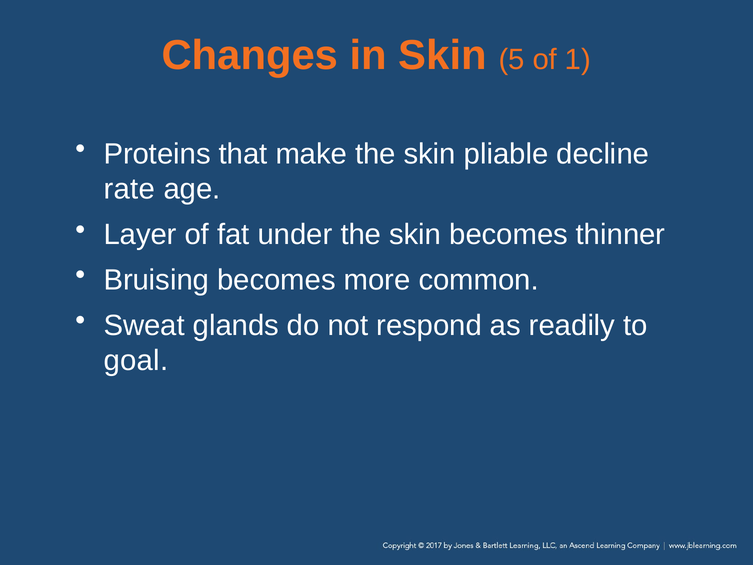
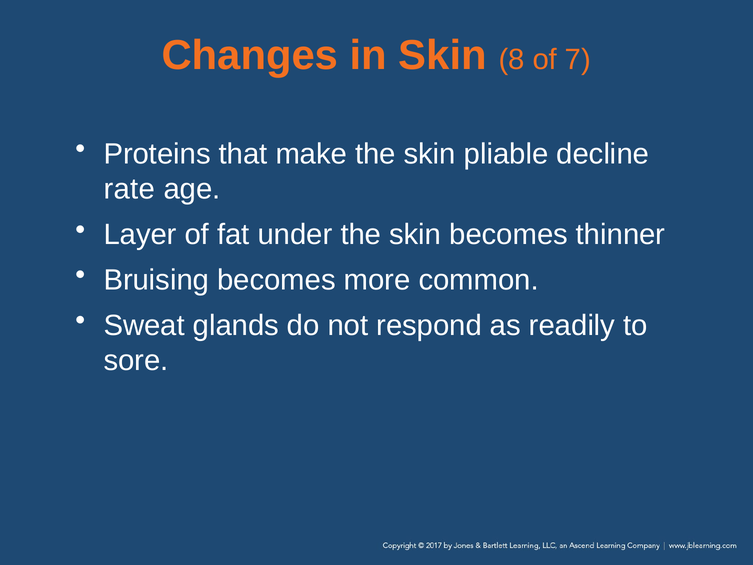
5: 5 -> 8
1: 1 -> 7
goal: goal -> sore
